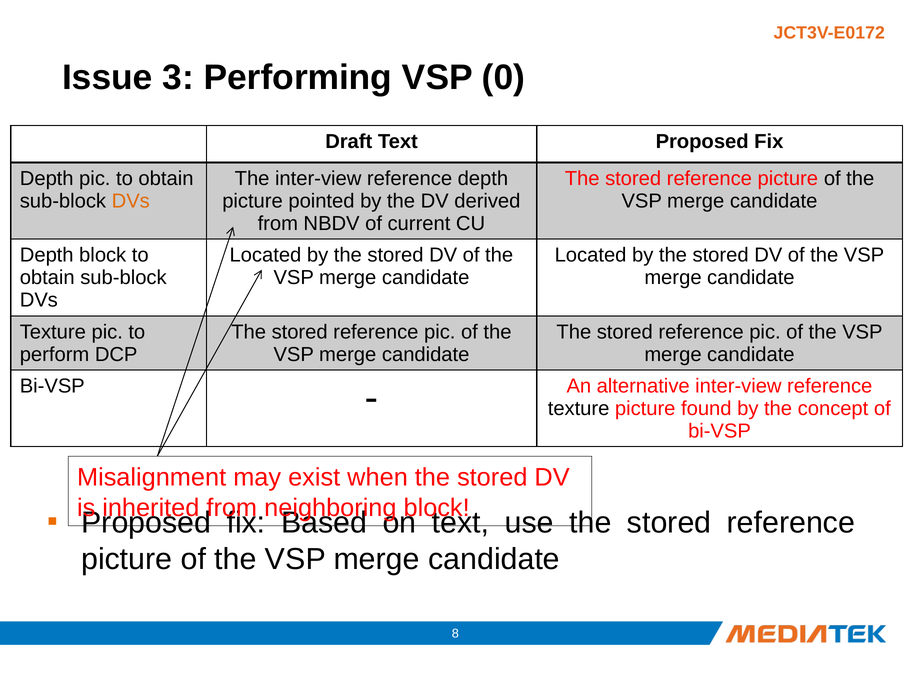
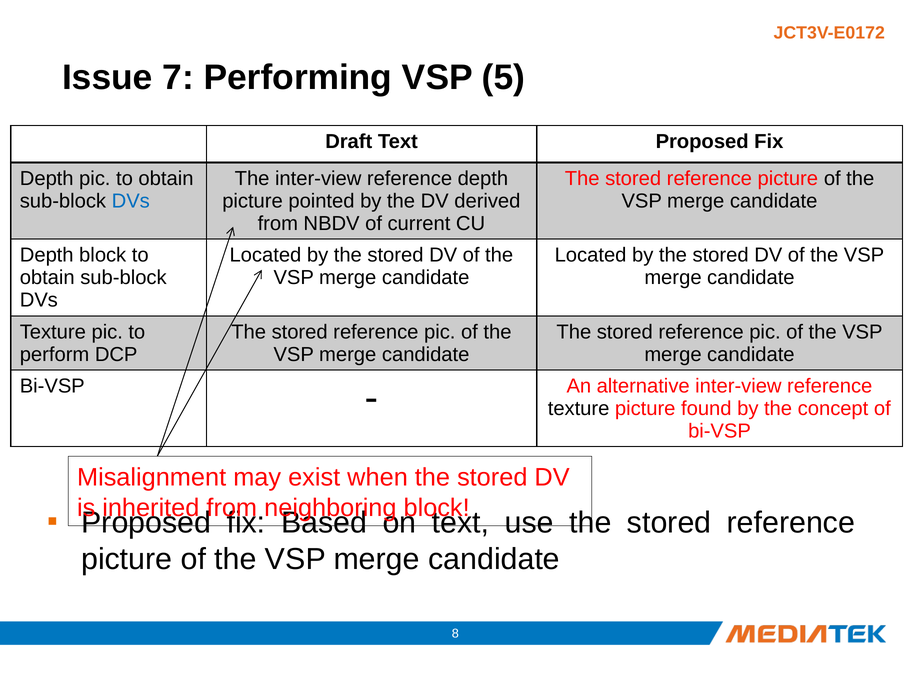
3: 3 -> 7
0: 0 -> 5
DVs at (131, 201) colour: orange -> blue
